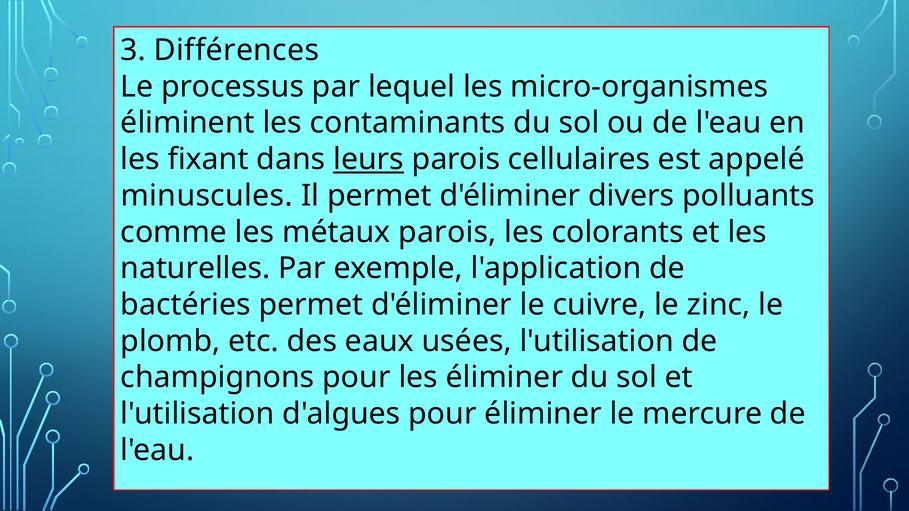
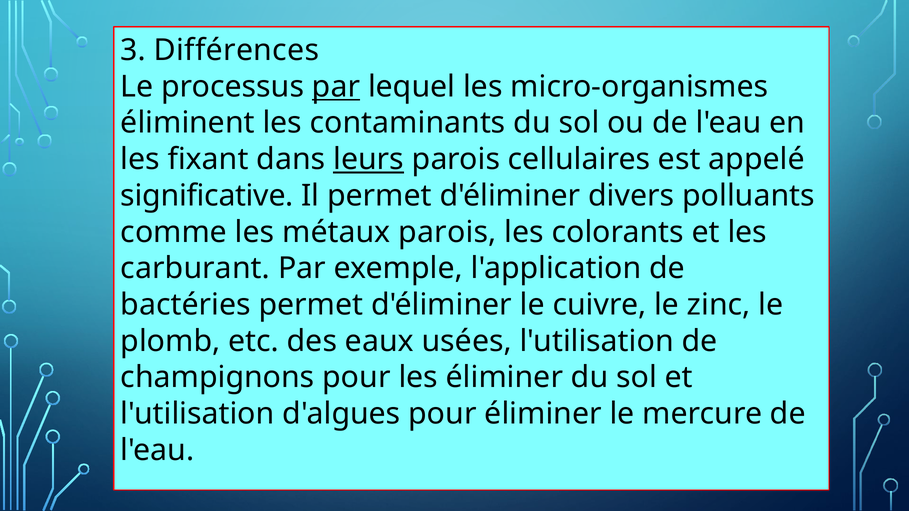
par at (336, 87) underline: none -> present
minuscules: minuscules -> significative
naturelles: naturelles -> carburant
